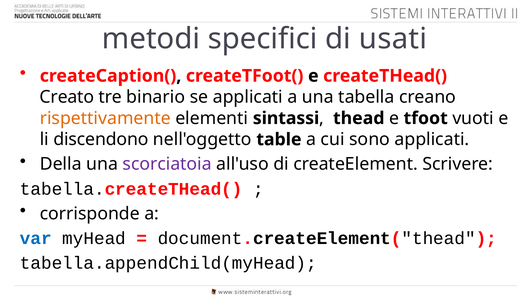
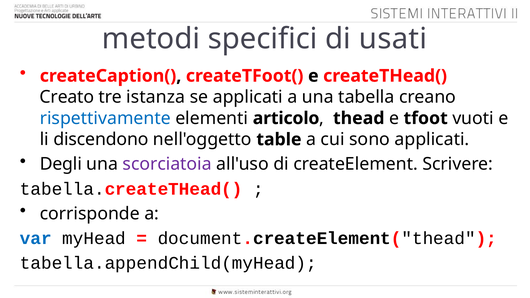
binario: binario -> istanza
rispettivamente colour: orange -> blue
sintassi: sintassi -> articolo
Della: Della -> Degli
